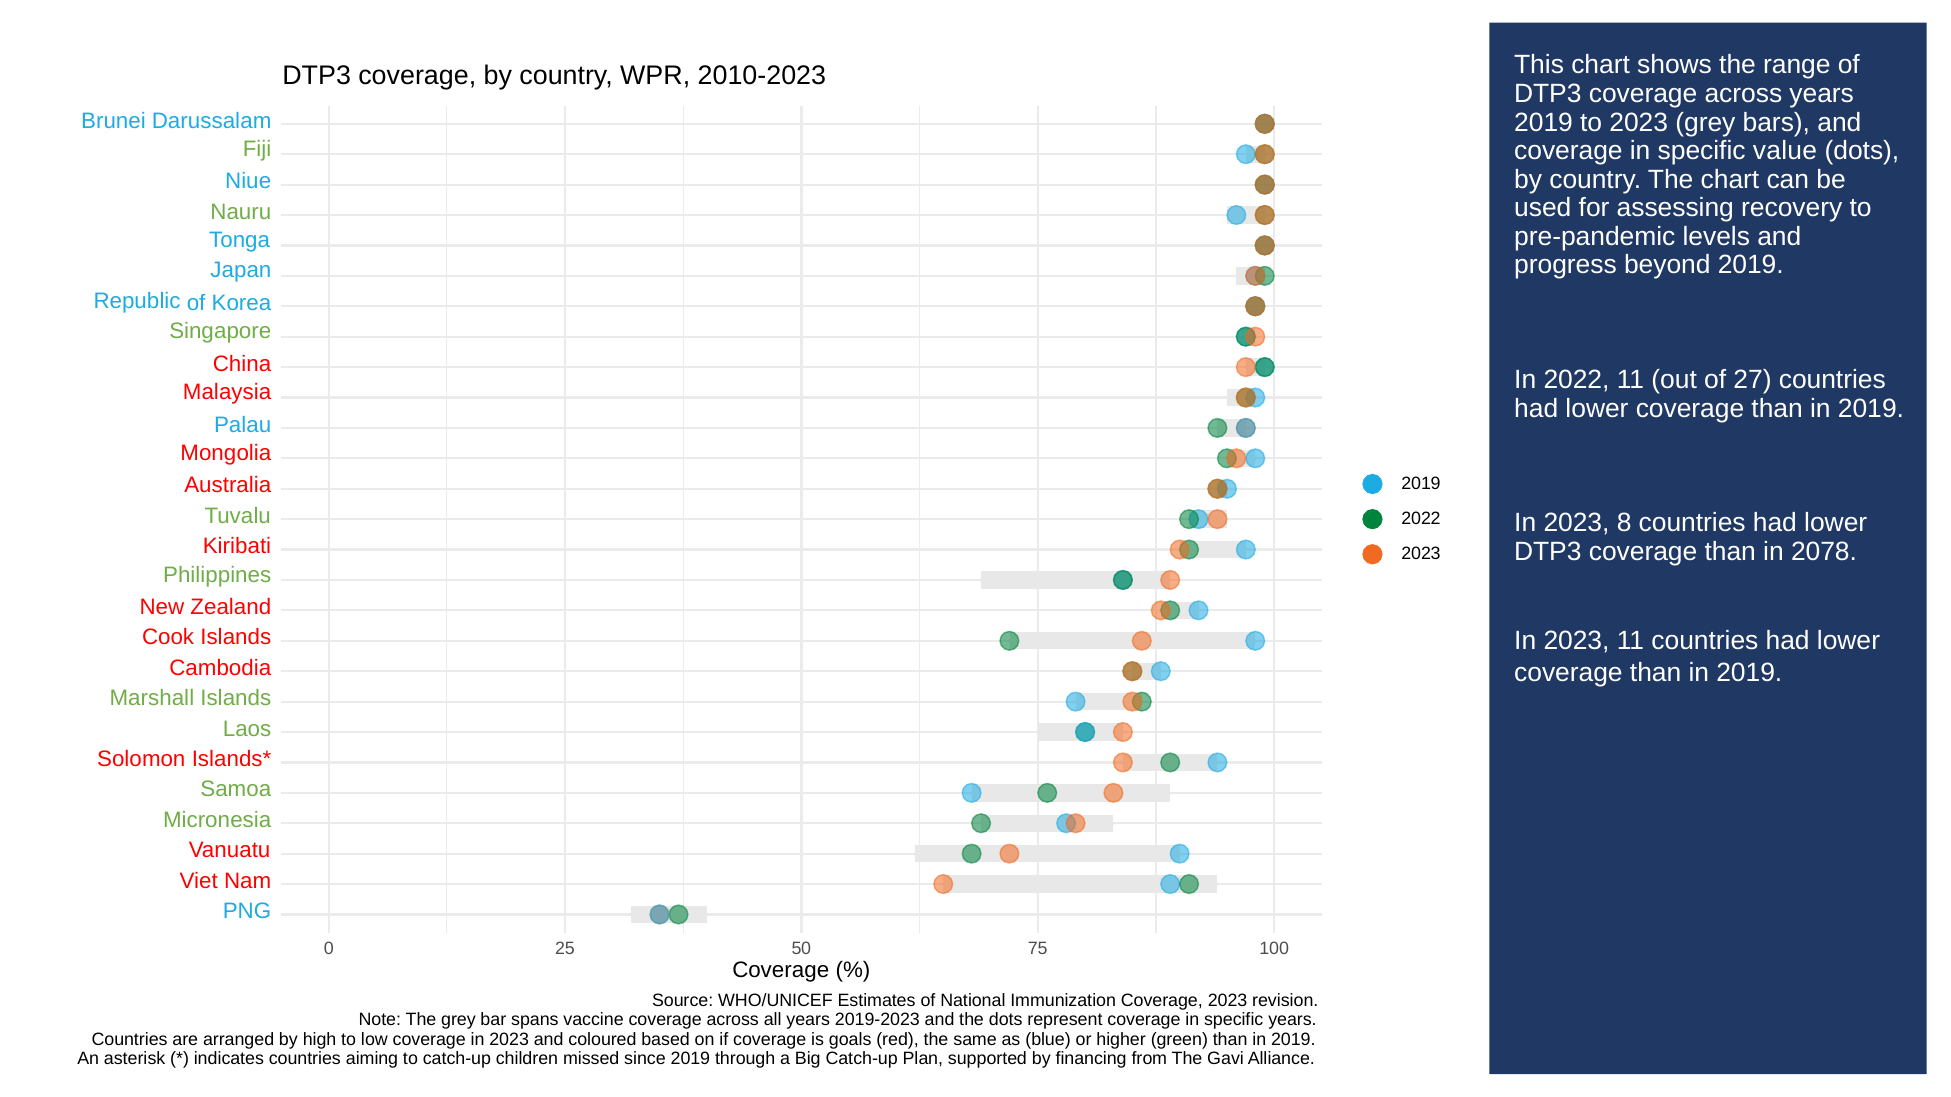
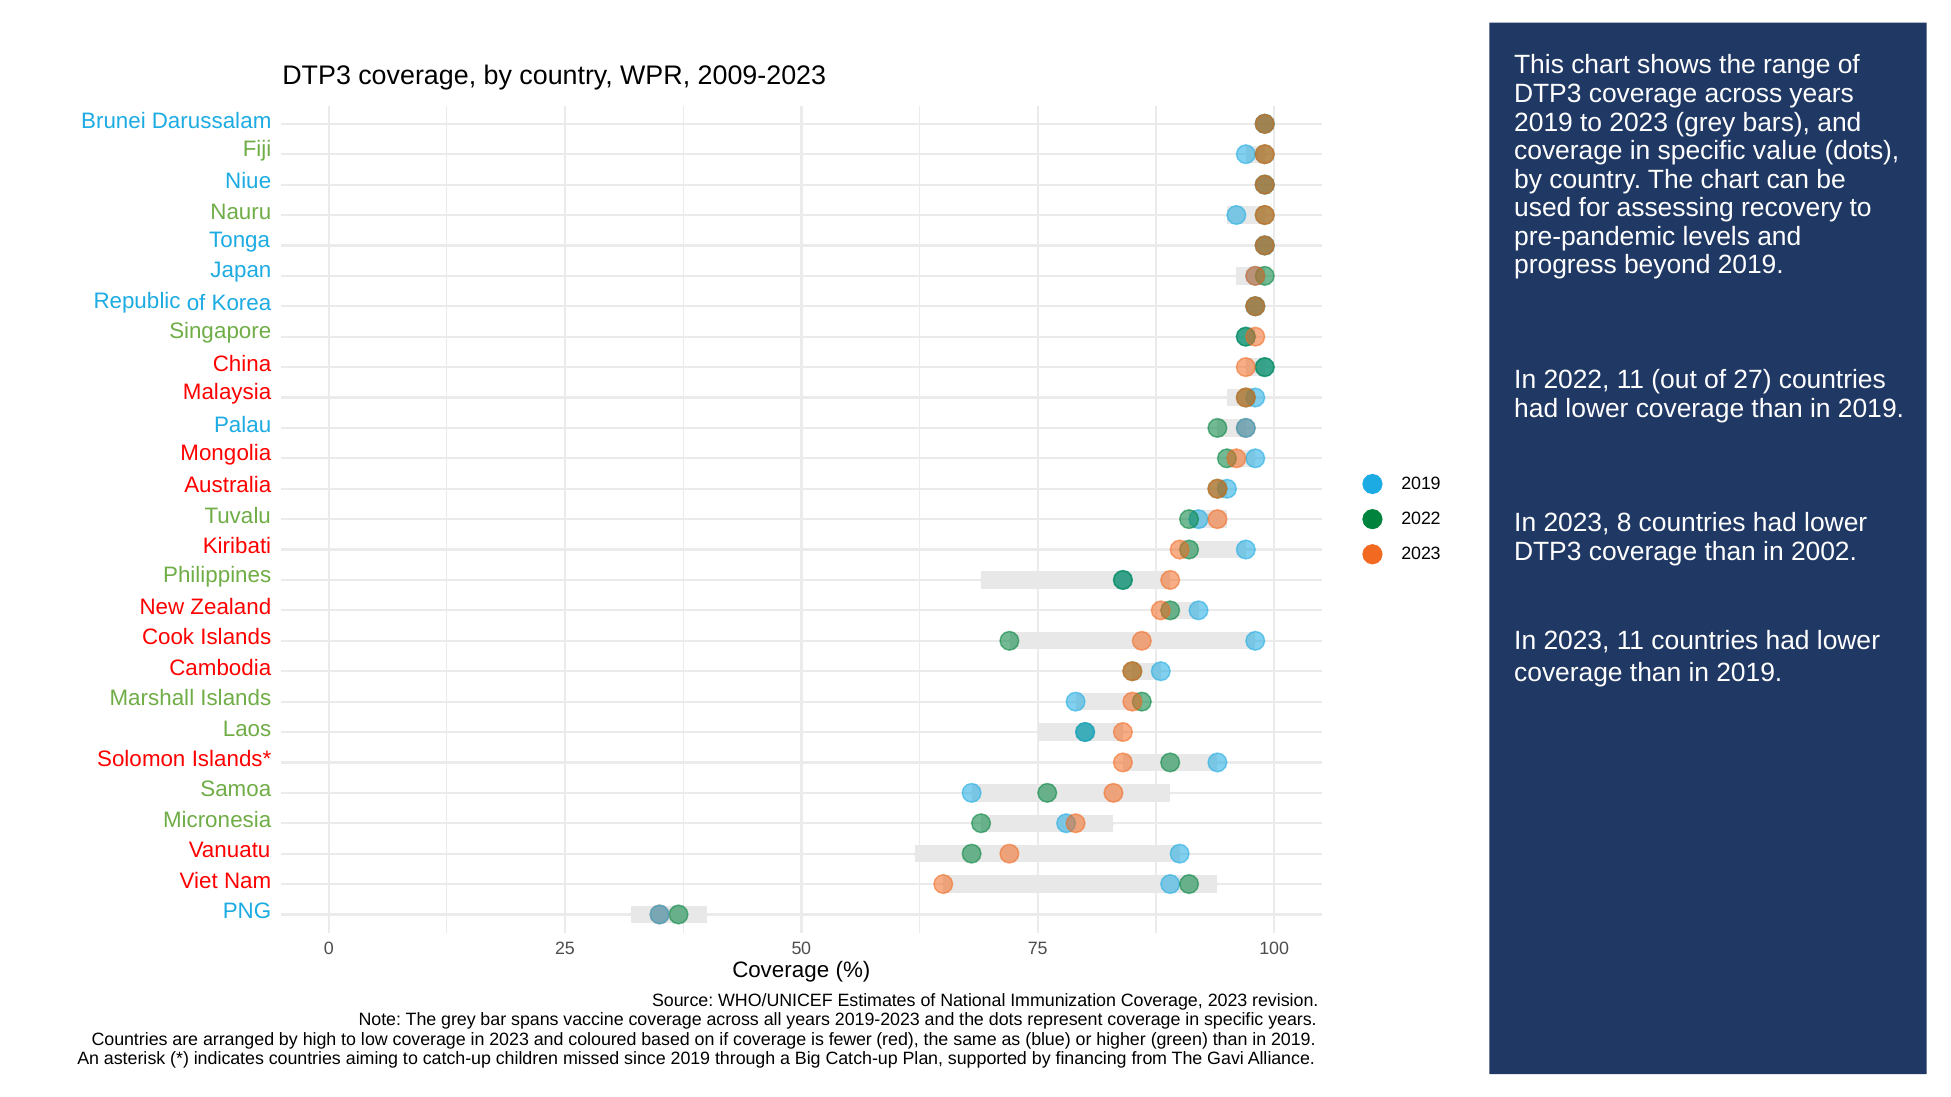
2010-2023: 2010-2023 -> 2009-2023
2078: 2078 -> 2002
goals: goals -> fewer
